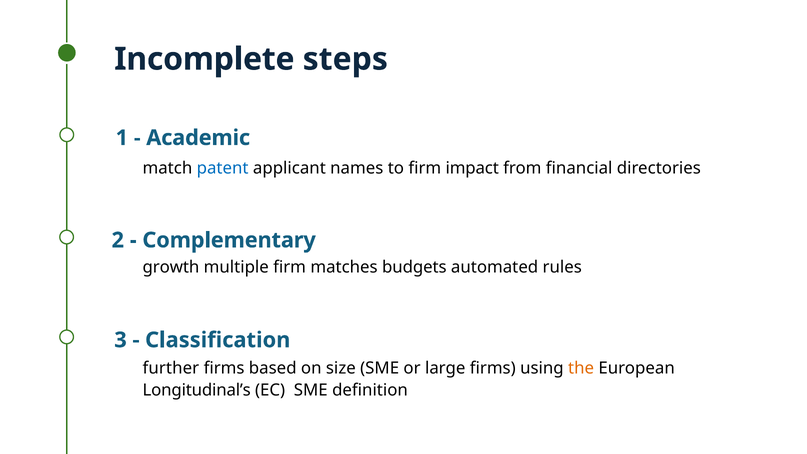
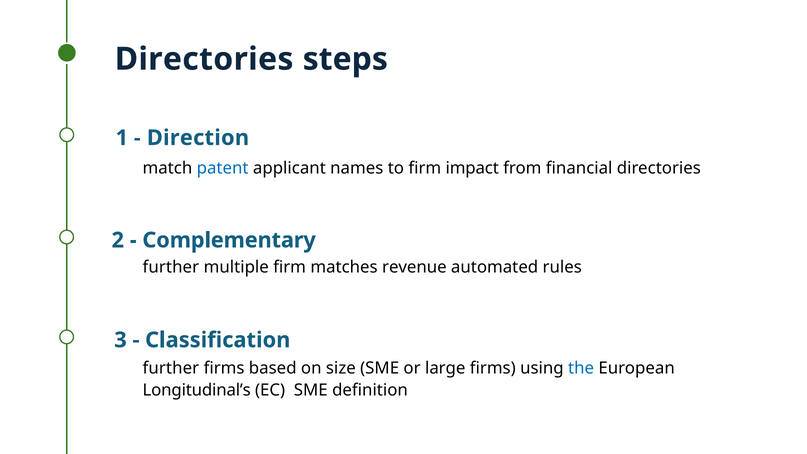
Incomplete at (204, 59): Incomplete -> Directories
Academic: Academic -> Direction
growth at (171, 267): growth -> further
budgets: budgets -> revenue
the colour: orange -> blue
